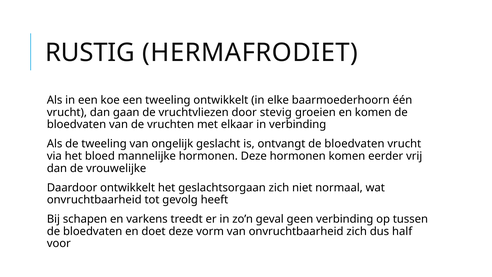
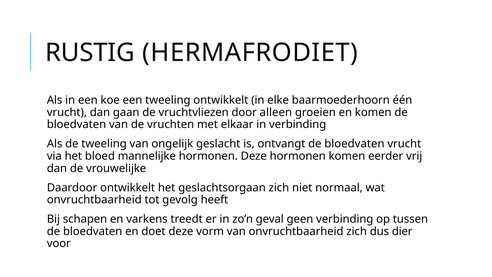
stevig: stevig -> alleen
half: half -> dier
